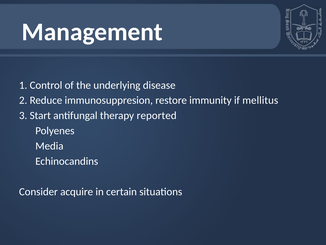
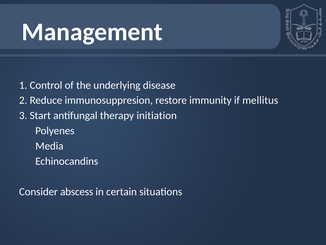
reported: reported -> initiation
acquire: acquire -> abscess
